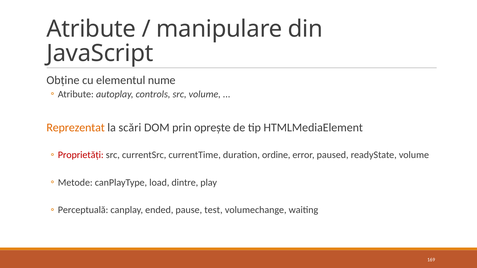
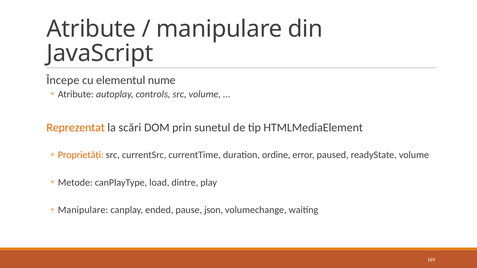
Obține: Obține -> Începe
oprește: oprește -> sunetul
Proprietăți colour: red -> orange
Perceptuală at (83, 210): Perceptuală -> Manipulare
test: test -> json
